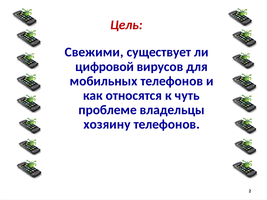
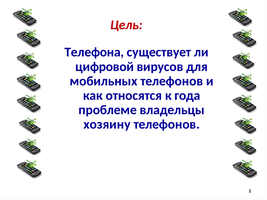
Свежими: Свежими -> Телефона
чуть: чуть -> года
